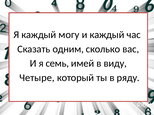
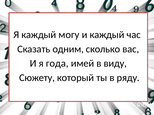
семь: семь -> года
Четыре: Четыре -> Сюжету
